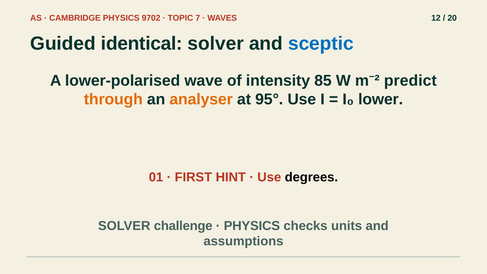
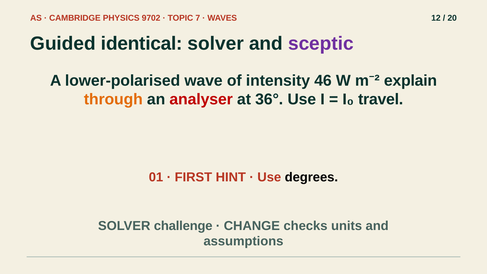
sceptic colour: blue -> purple
85: 85 -> 46
predict: predict -> explain
analyser colour: orange -> red
95°: 95° -> 36°
lower: lower -> travel
PHYSICS at (252, 226): PHYSICS -> CHANGE
